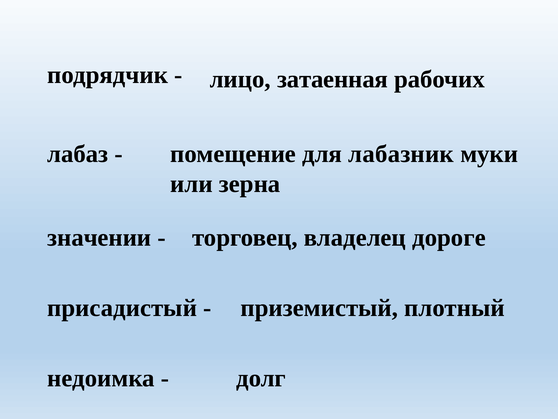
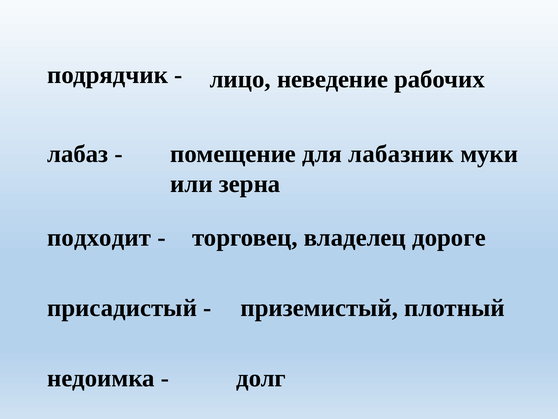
затаенная: затаенная -> неведение
значении: значении -> подходит
